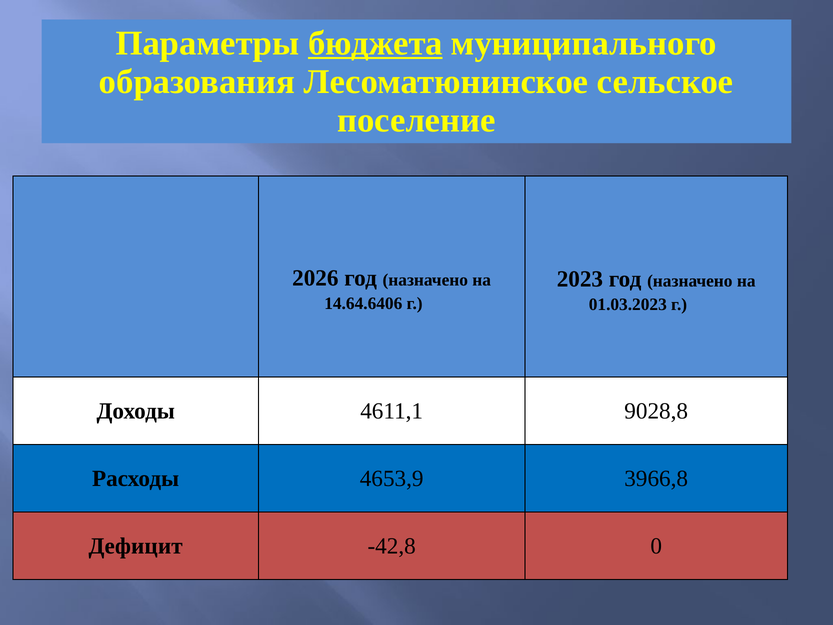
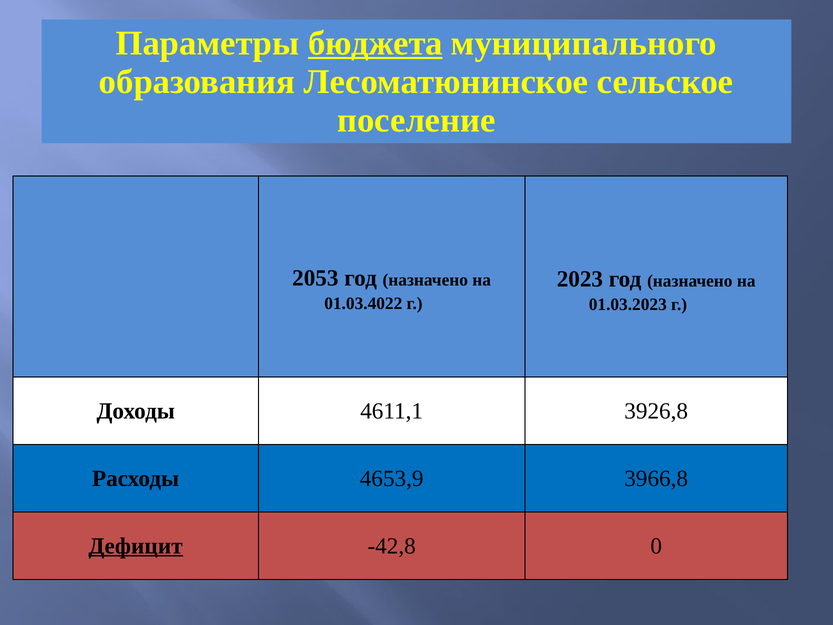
2026: 2026 -> 2053
14.64.6406: 14.64.6406 -> 01.03.4022
9028,8: 9028,8 -> 3926,8
Дефицит underline: none -> present
